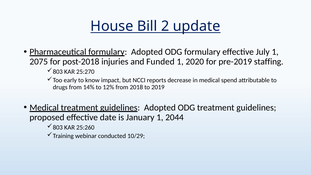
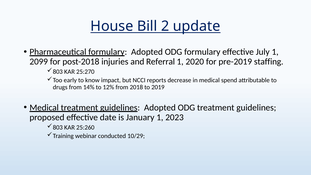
2075: 2075 -> 2099
Funded: Funded -> Referral
2044: 2044 -> 2023
